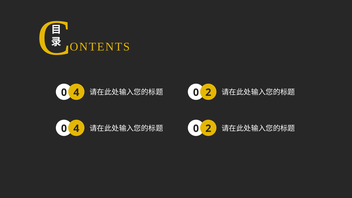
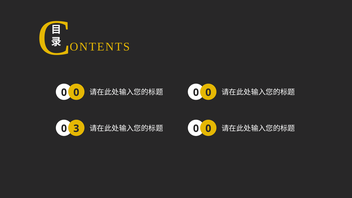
4 at (76, 92): 4 -> 0
2 at (208, 92): 2 -> 0
4 at (76, 129): 4 -> 3
2 at (208, 129): 2 -> 0
